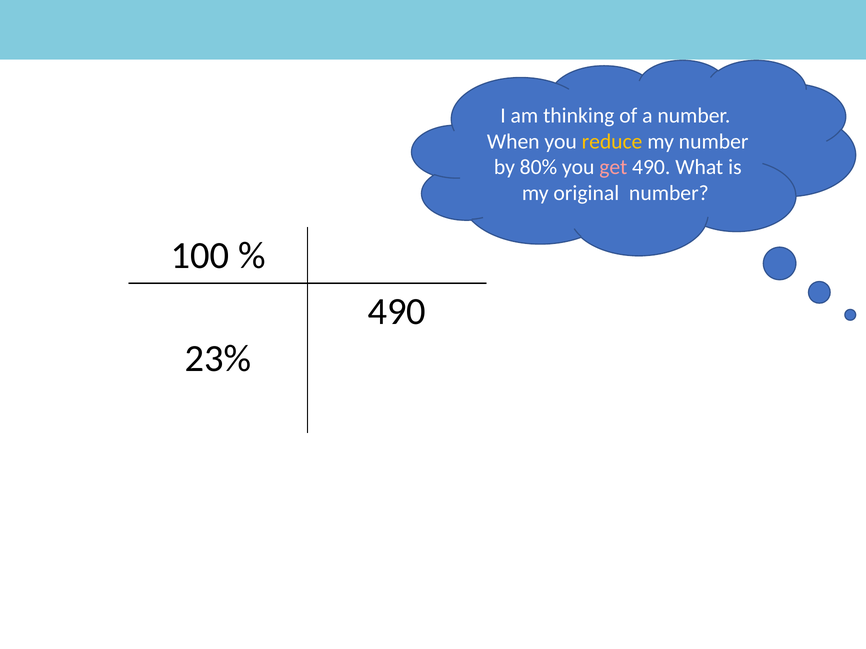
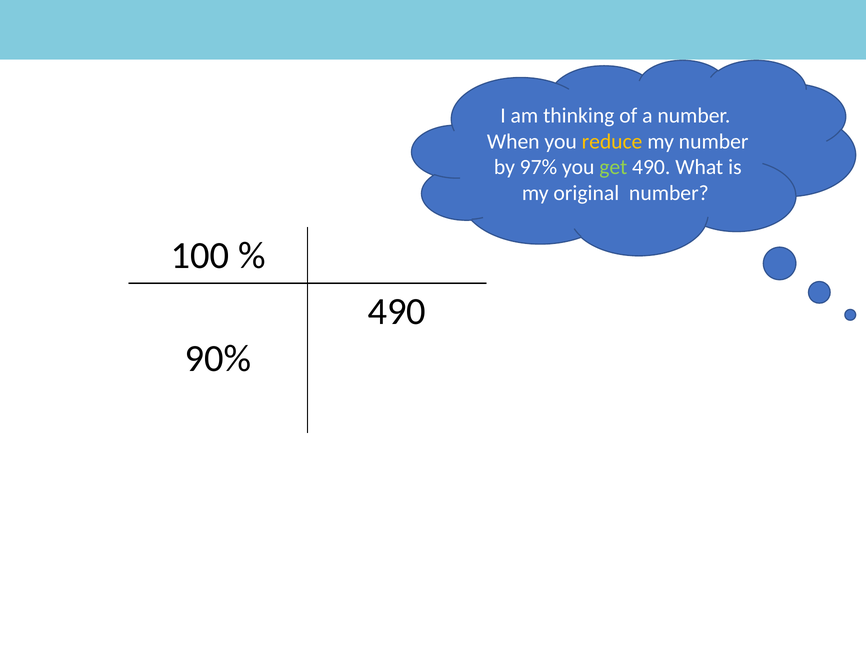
80%: 80% -> 97%
get colour: pink -> light green
23%: 23% -> 90%
